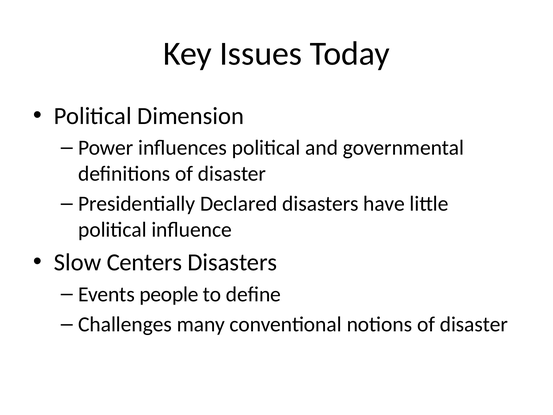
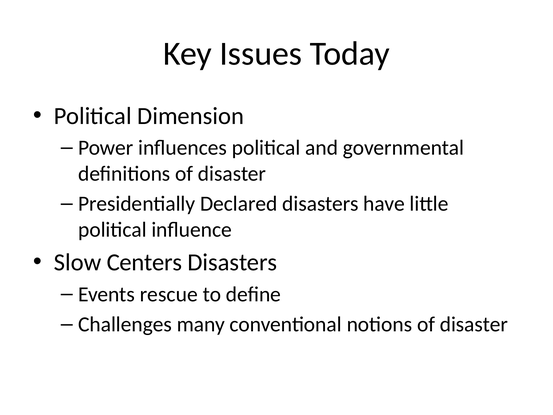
people: people -> rescue
